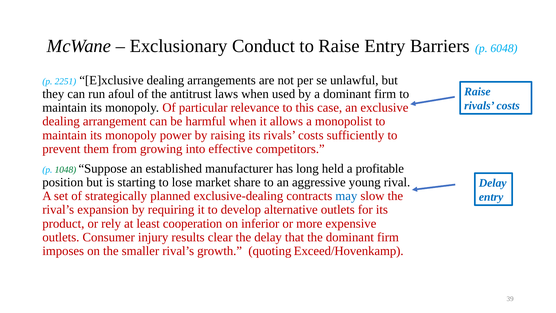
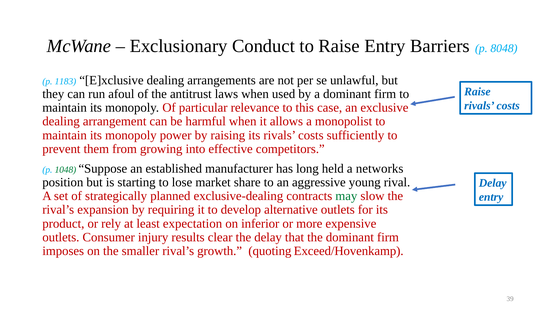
6048: 6048 -> 8048
2251: 2251 -> 1183
profitable: profitable -> networks
may colour: blue -> green
cooperation: cooperation -> expectation
